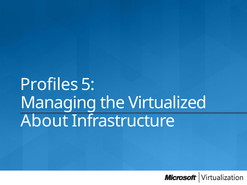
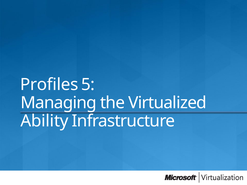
About: About -> Ability
